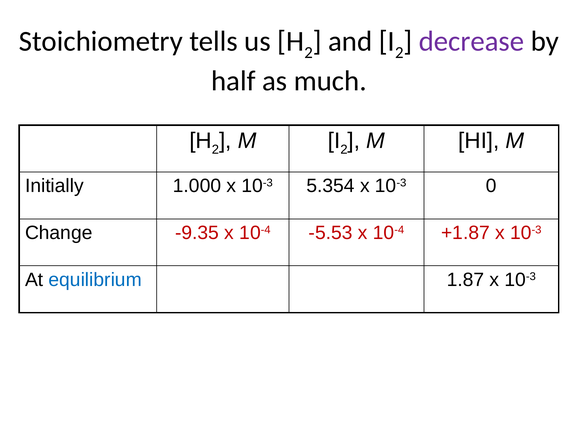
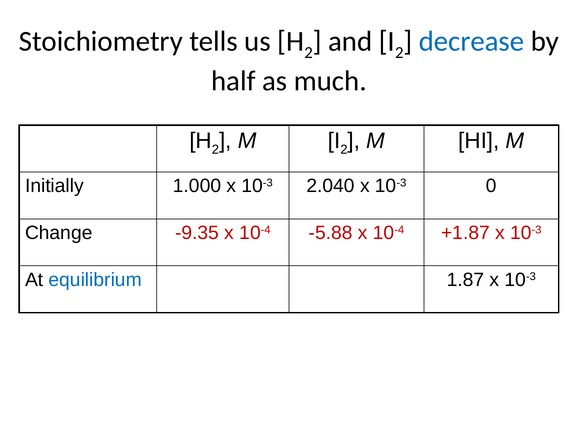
decrease colour: purple -> blue
5.354: 5.354 -> 2.040
-5.53: -5.53 -> -5.88
